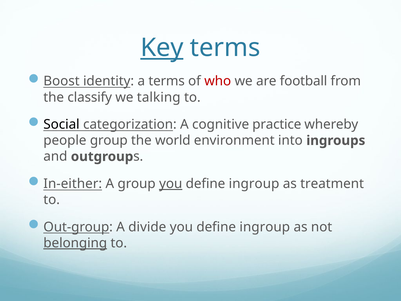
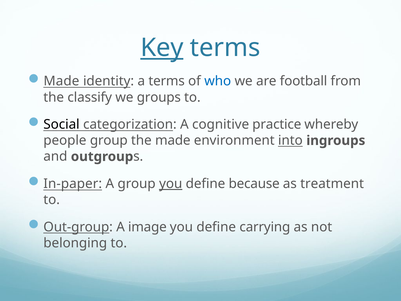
Boost at (61, 81): Boost -> Made
who colour: red -> blue
talking: talking -> groups
the world: world -> made
into underline: none -> present
In-either: In-either -> In-paper
ingroup at (254, 184): ingroup -> because
divide: divide -> image
ingroup at (265, 227): ingroup -> carrying
belonging underline: present -> none
